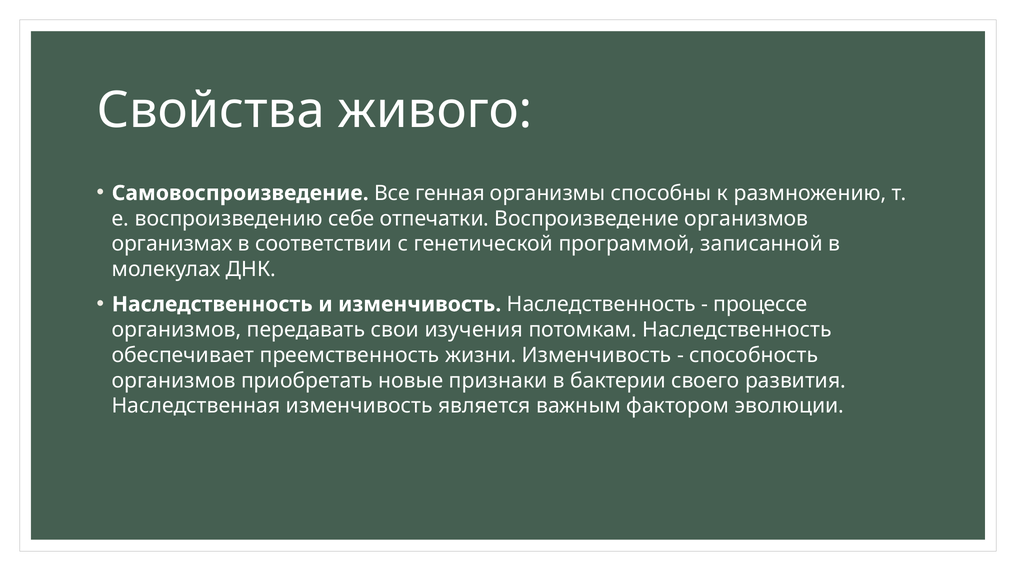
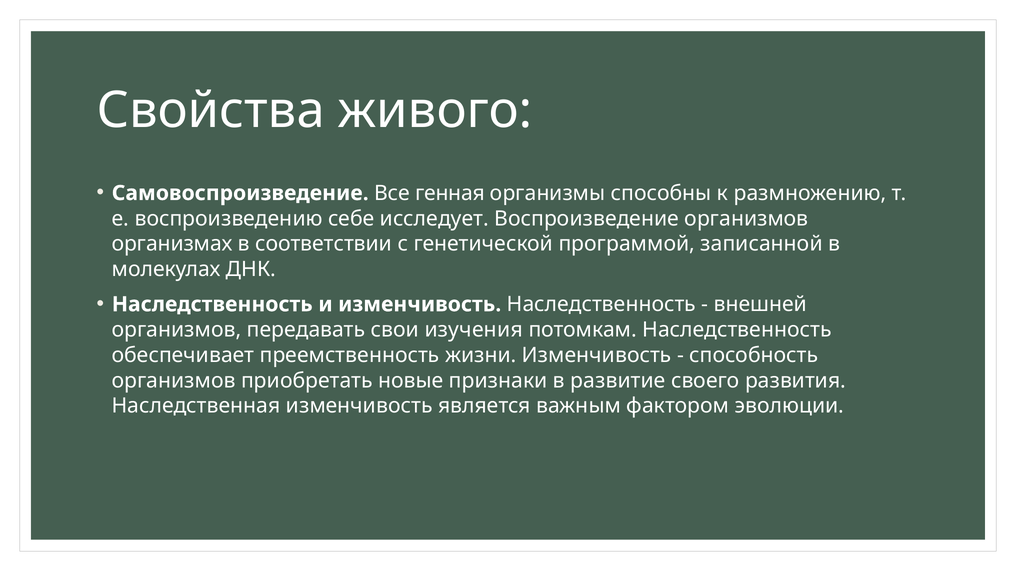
отпечатки: отпечатки -> исследует
процессе: процессе -> внешней
бактерии: бактерии -> развитие
